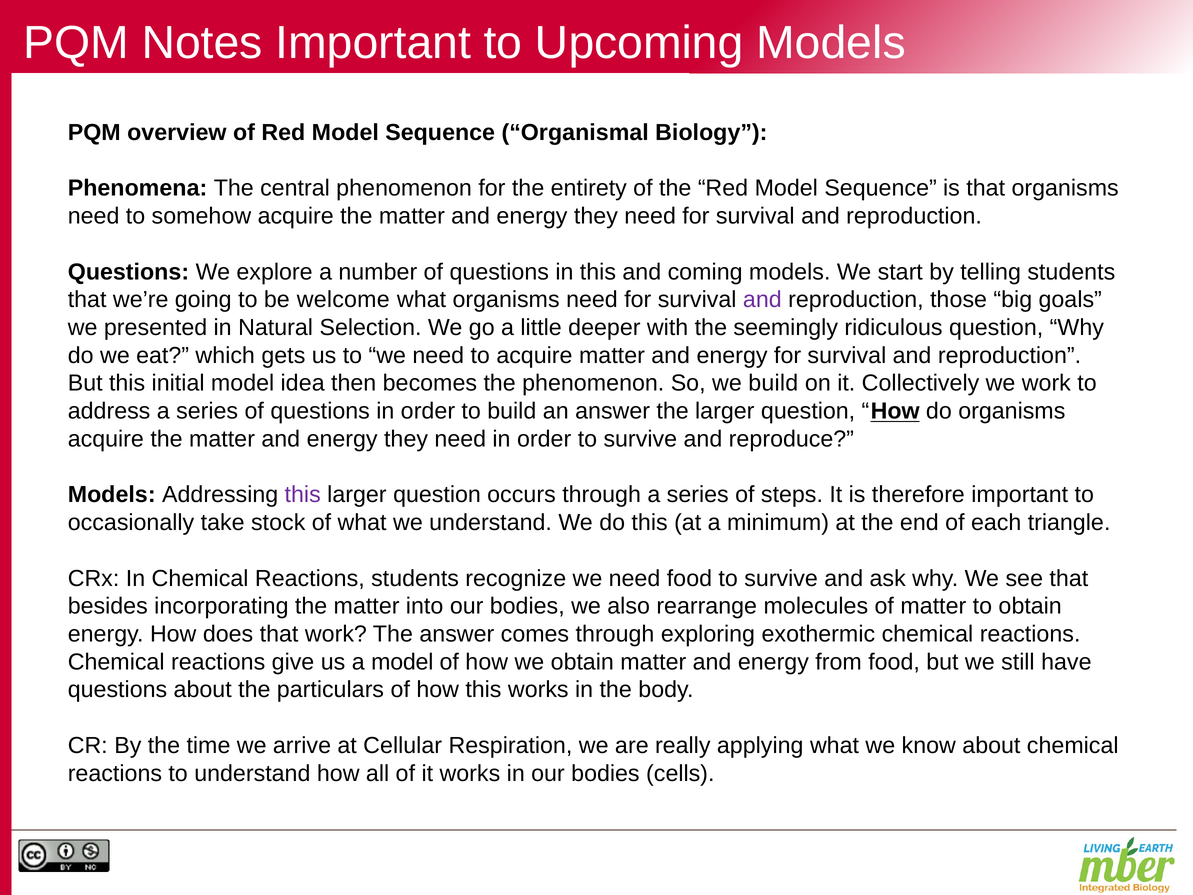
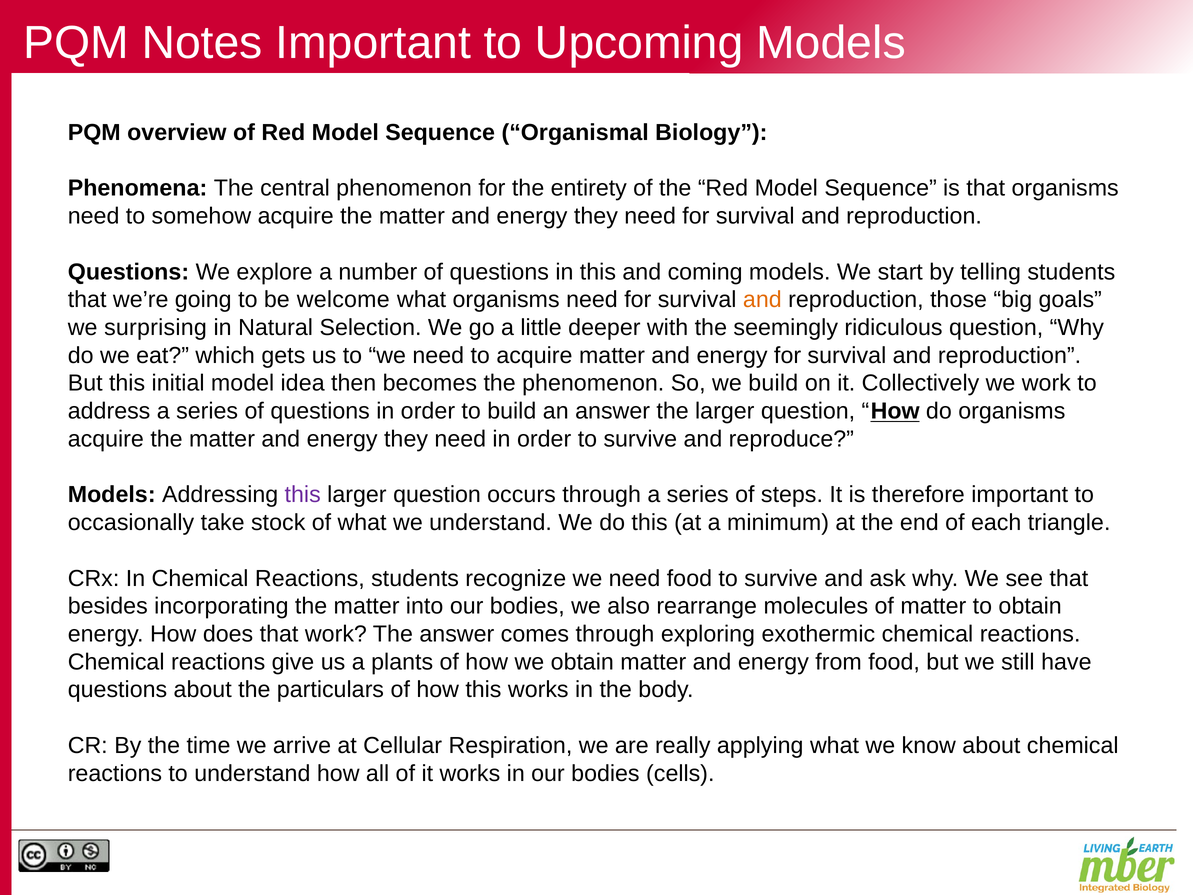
and at (762, 300) colour: purple -> orange
presented: presented -> surprising
a model: model -> plants
